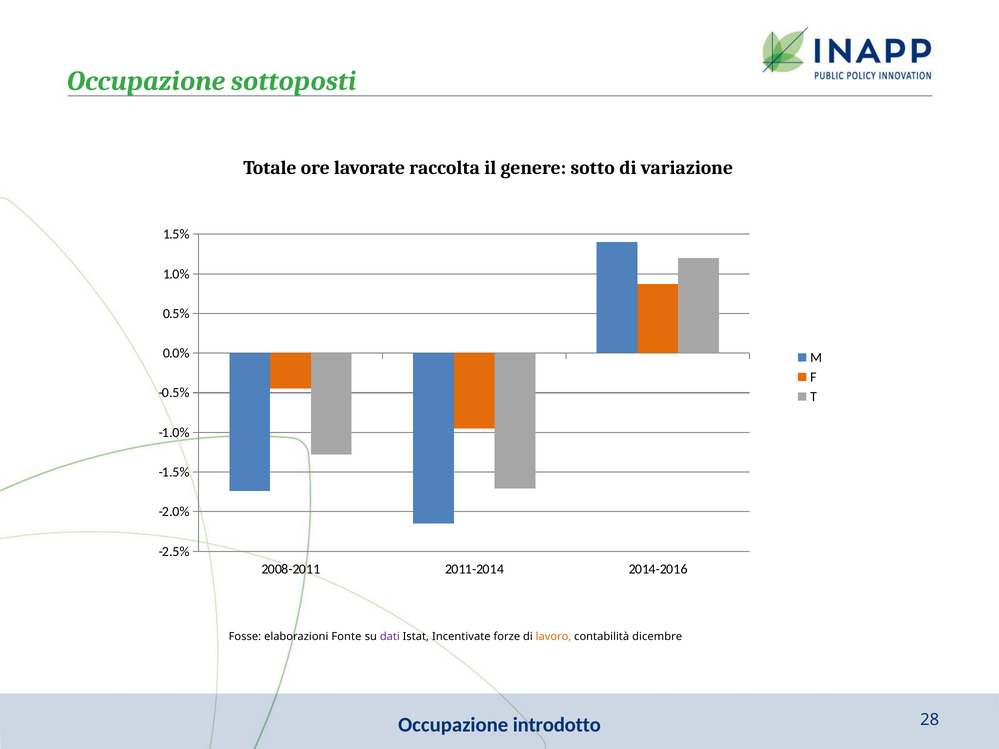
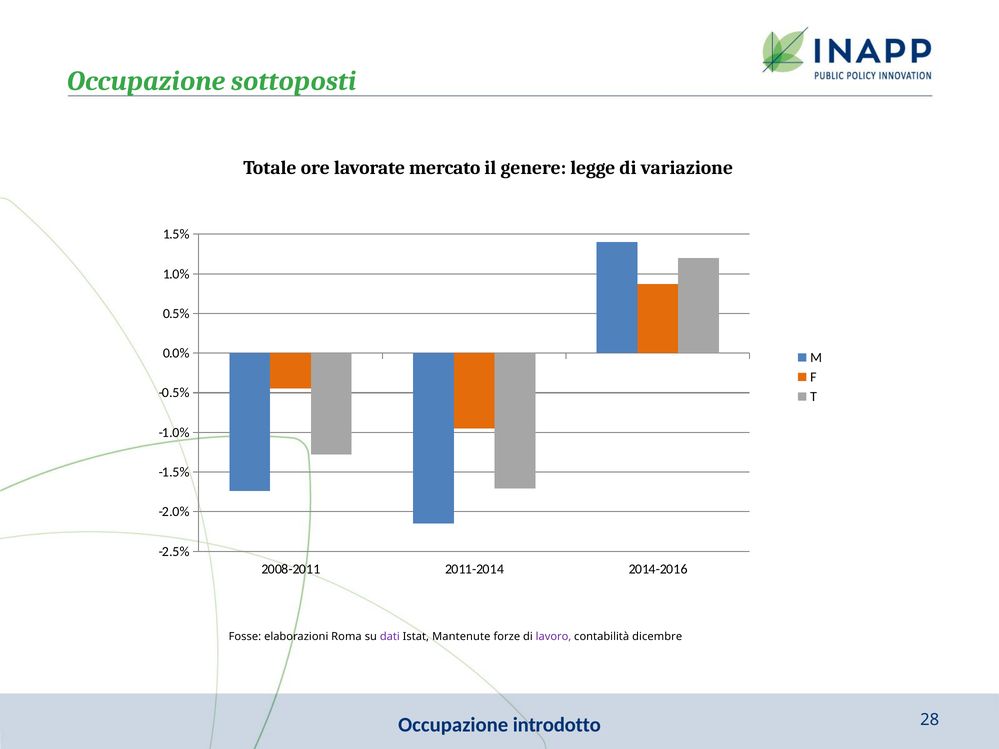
raccolta: raccolta -> mercato
sotto: sotto -> legge
Fonte: Fonte -> Roma
Incentivate: Incentivate -> Mantenute
lavoro colour: orange -> purple
